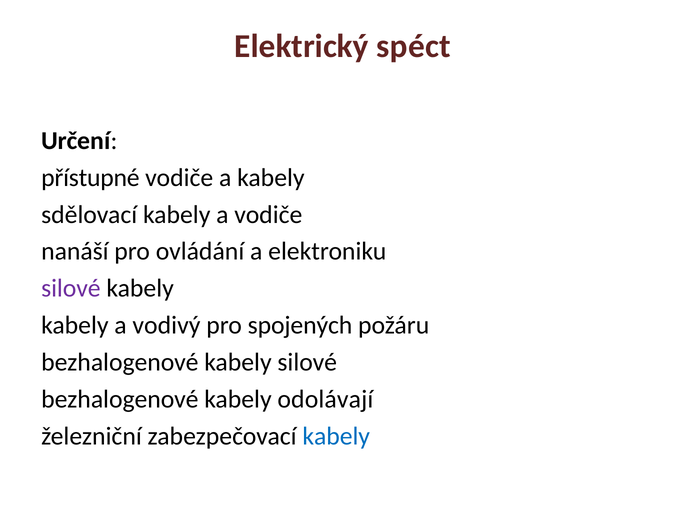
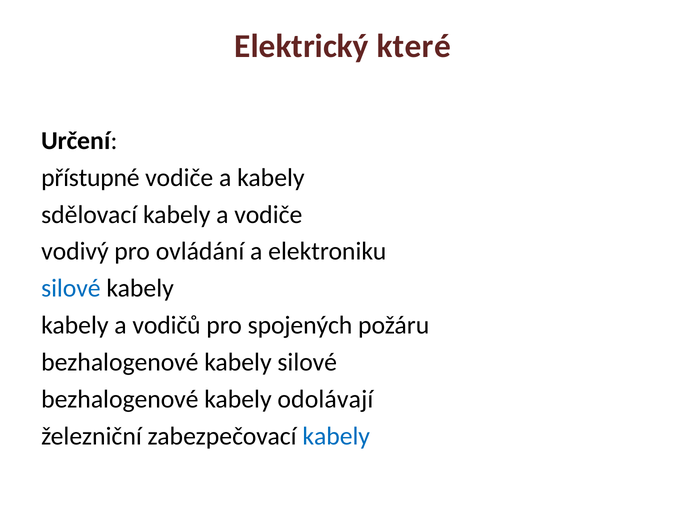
spéct: spéct -> které
nanáší: nanáší -> vodivý
silové at (71, 289) colour: purple -> blue
vodivý: vodivý -> vodičů
